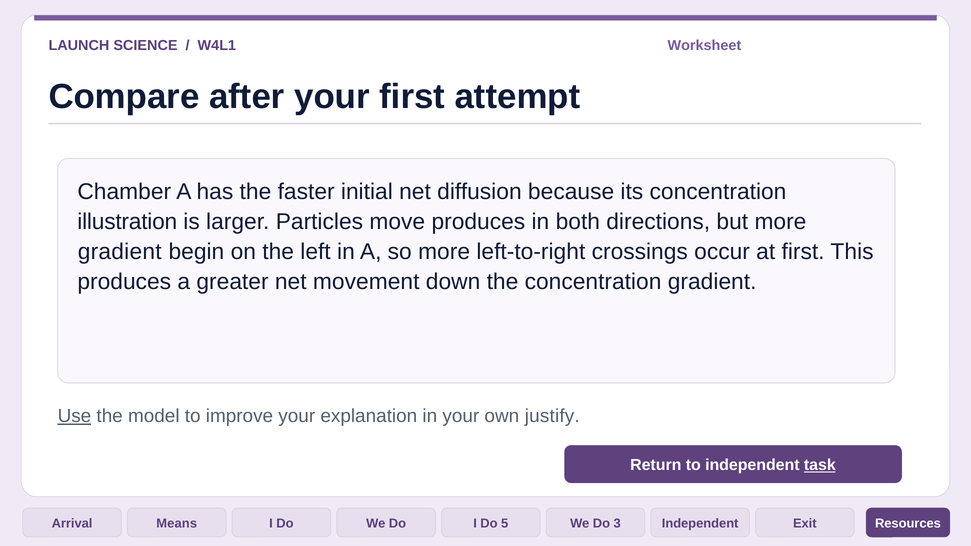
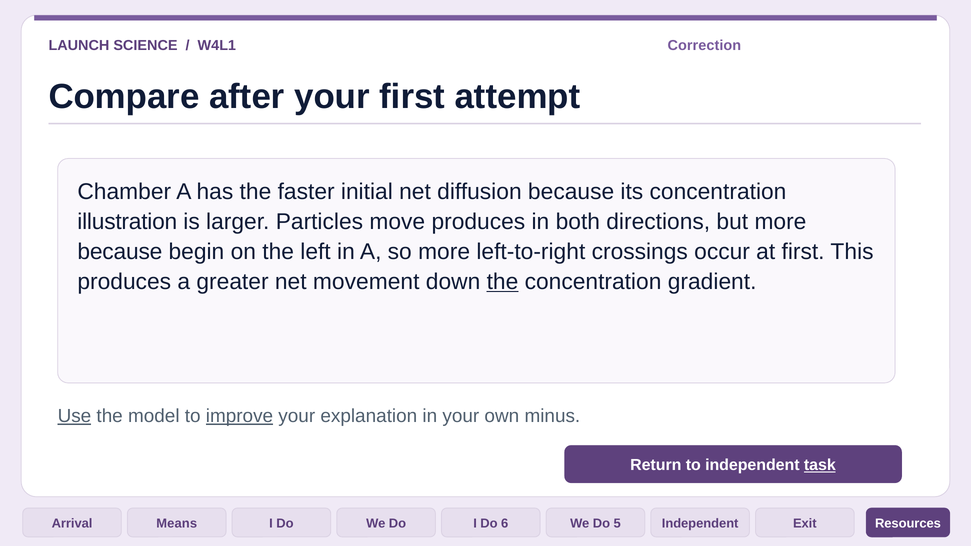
Worksheet: Worksheet -> Correction
gradient at (120, 252): gradient -> because
the at (502, 282) underline: none -> present
improve underline: none -> present
justify: justify -> minus
5: 5 -> 6
3: 3 -> 5
